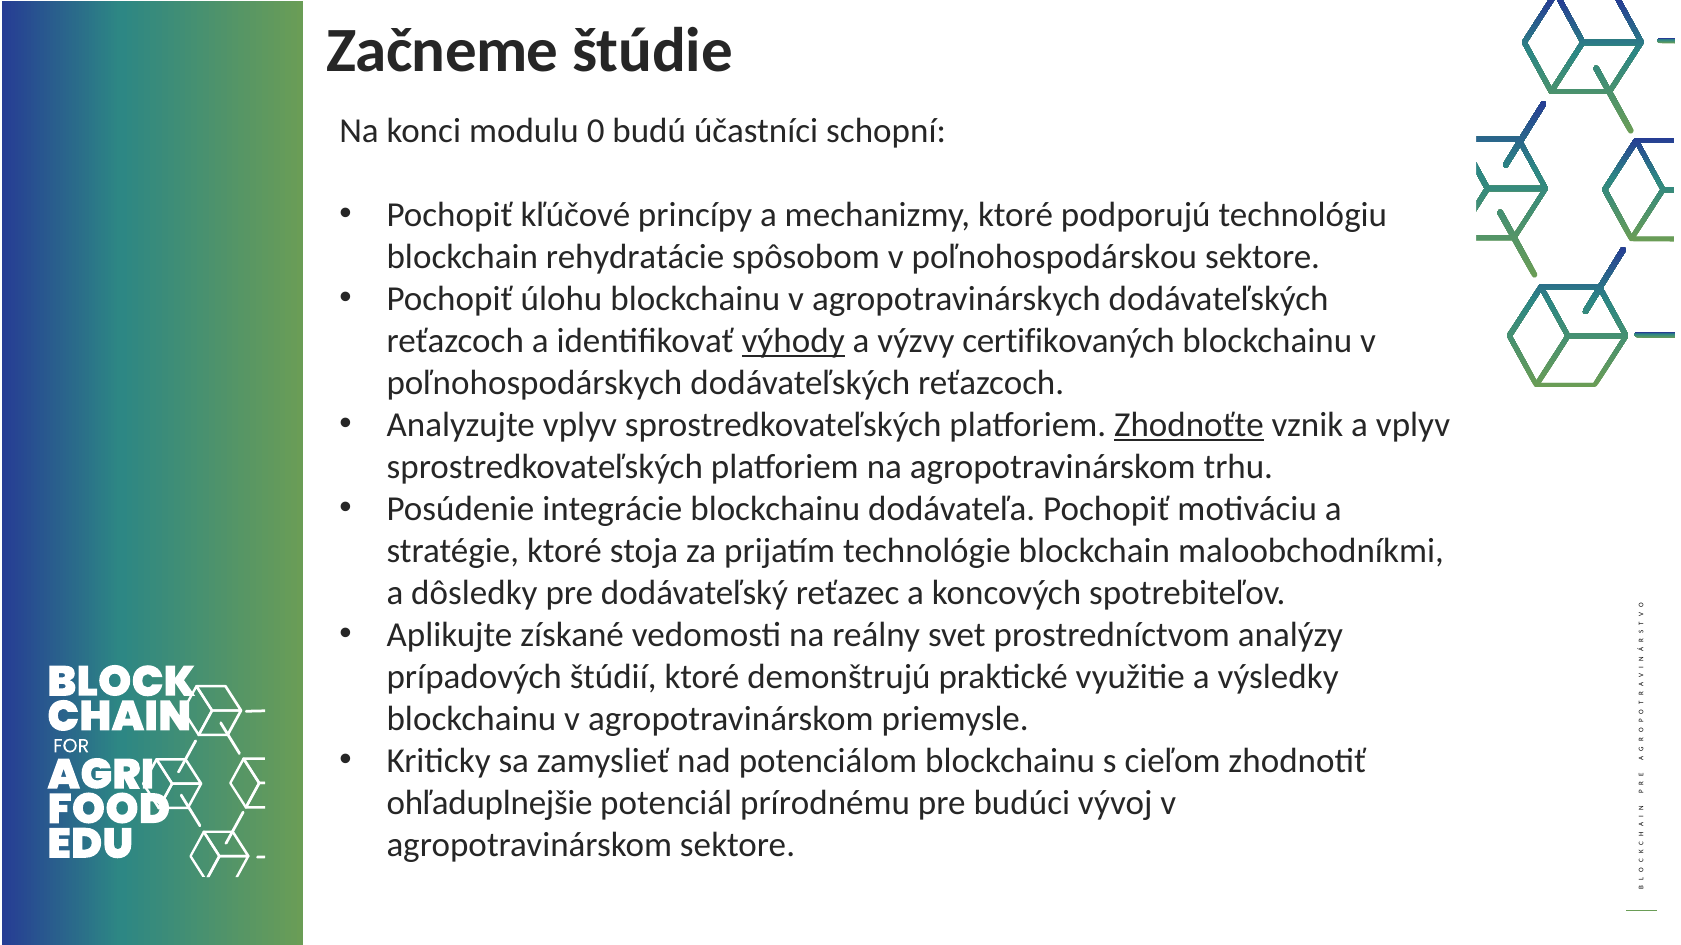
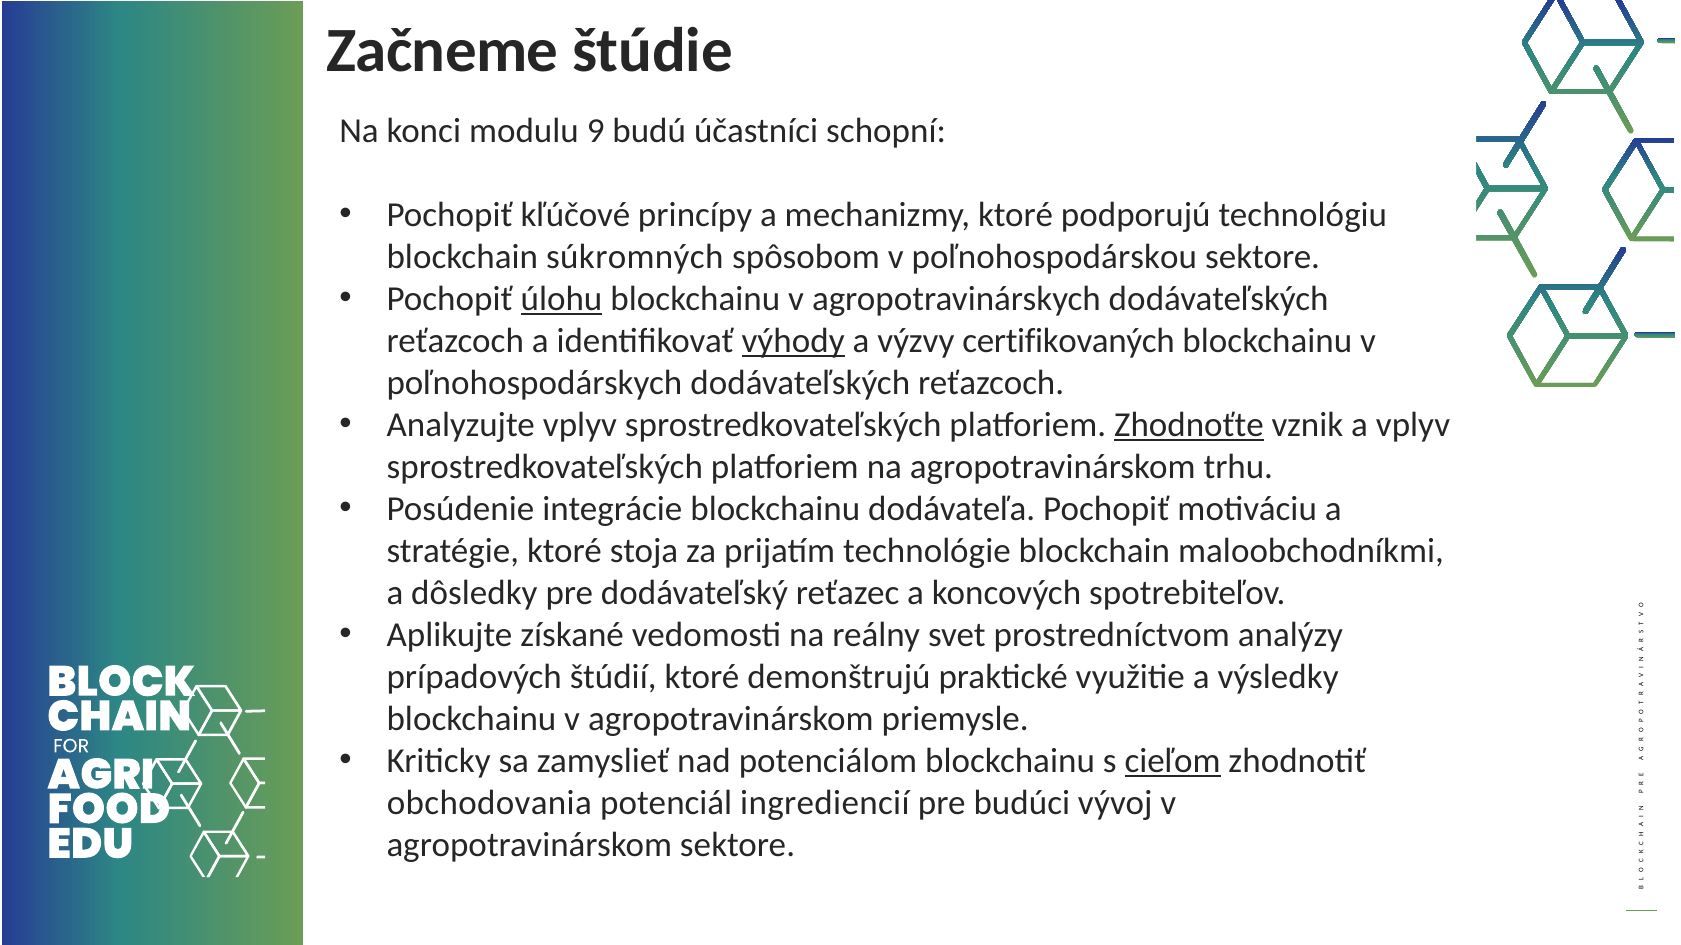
0: 0 -> 9
rehydratácie: rehydratácie -> súkromných
úlohu underline: none -> present
cieľom underline: none -> present
ohľaduplnejšie: ohľaduplnejšie -> obchodovania
prírodnému: prírodnému -> ingrediencií
